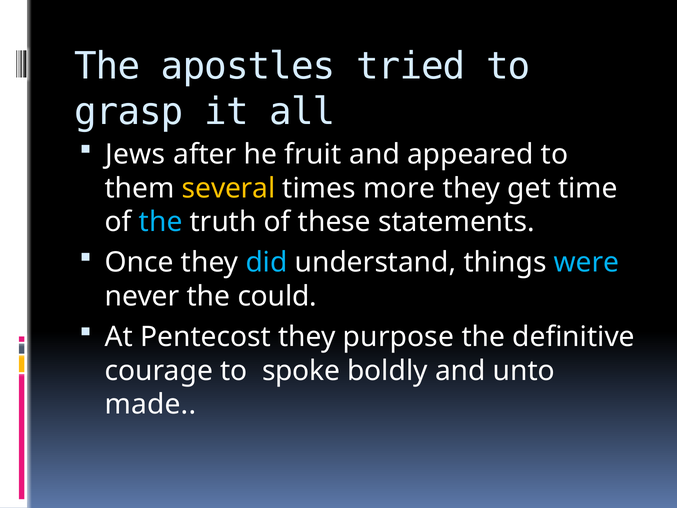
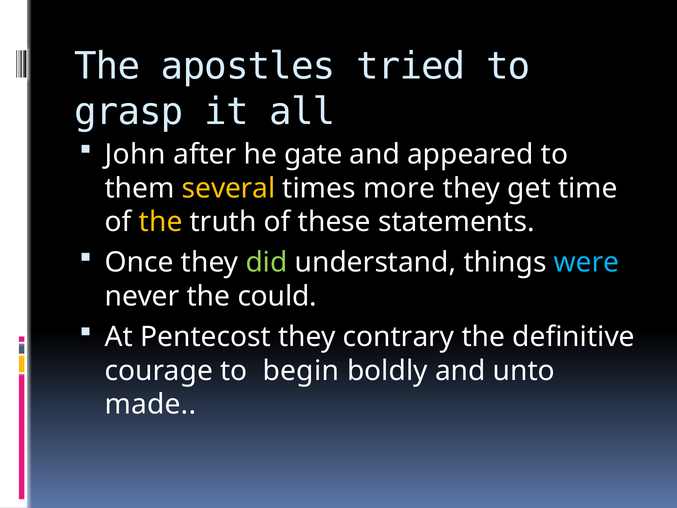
Jews: Jews -> John
fruit: fruit -> gate
the at (161, 222) colour: light blue -> yellow
did colour: light blue -> light green
purpose: purpose -> contrary
spoke: spoke -> begin
